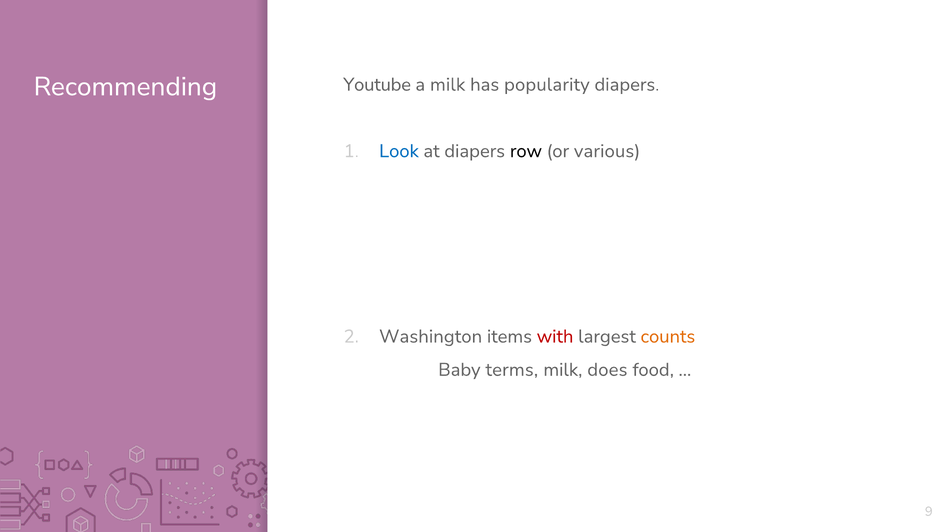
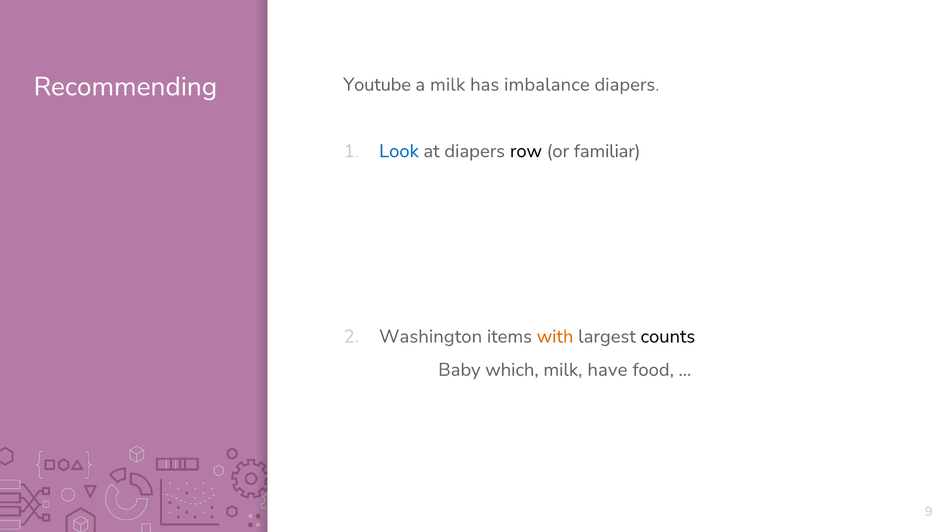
popularity: popularity -> imbalance
various: various -> familiar
with colour: red -> orange
counts colour: orange -> black
terms: terms -> which
does: does -> have
